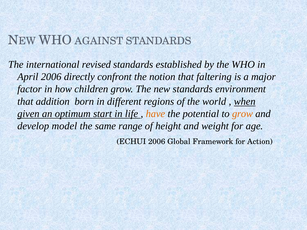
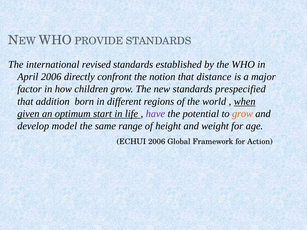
AGAINST: AGAINST -> PROVIDE
faltering: faltering -> distance
environment: environment -> prespecified
have colour: orange -> purple
